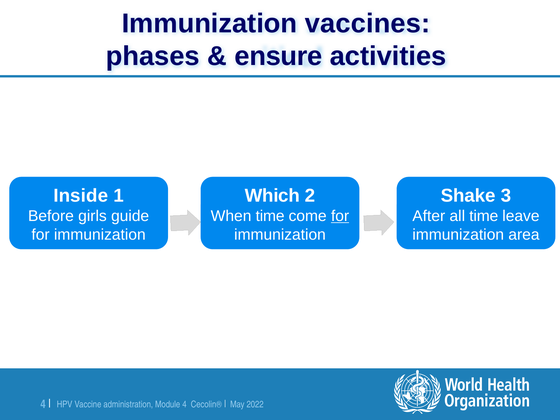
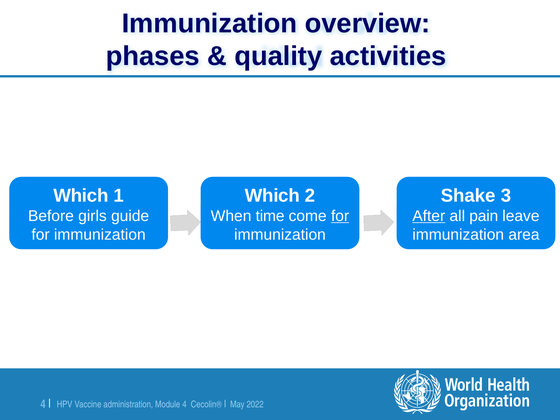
vaccines: vaccines -> overview
ensure: ensure -> quality
Inside at (81, 196): Inside -> Which
After underline: none -> present
all time: time -> pain
